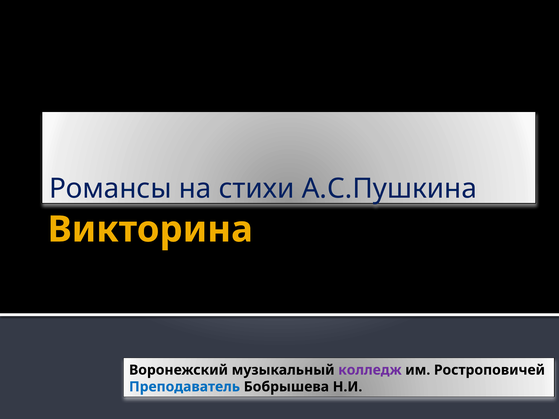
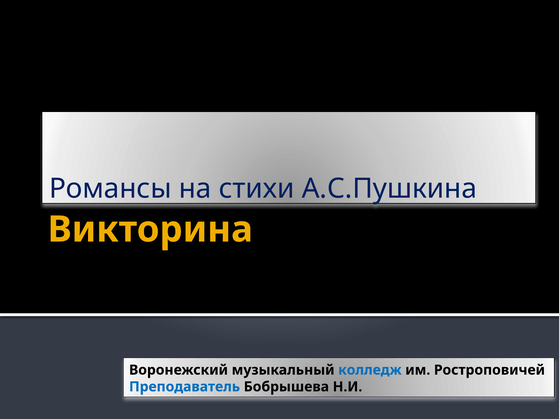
колледж colour: purple -> blue
